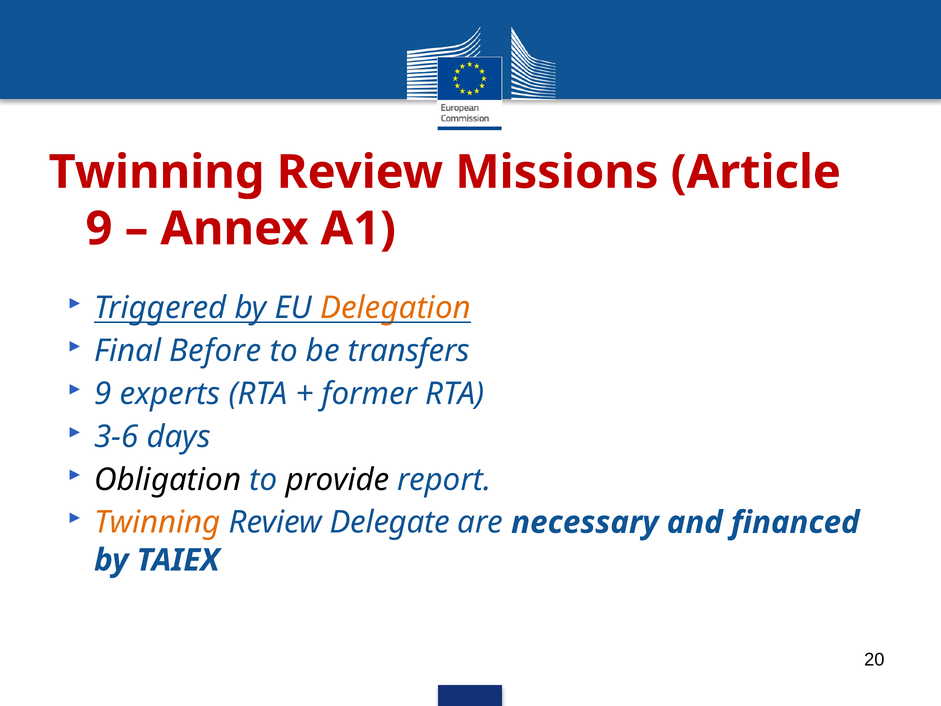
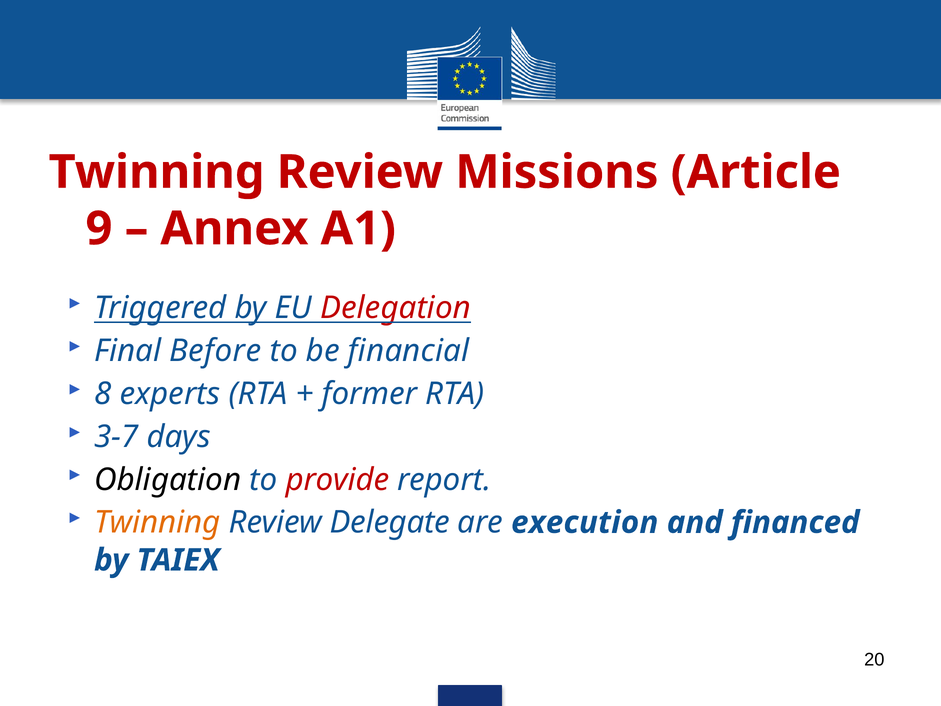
Delegation colour: orange -> red
transfers: transfers -> financial
9 at (103, 394): 9 -> 8
3-6: 3-6 -> 3-7
provide colour: black -> red
necessary: necessary -> execution
